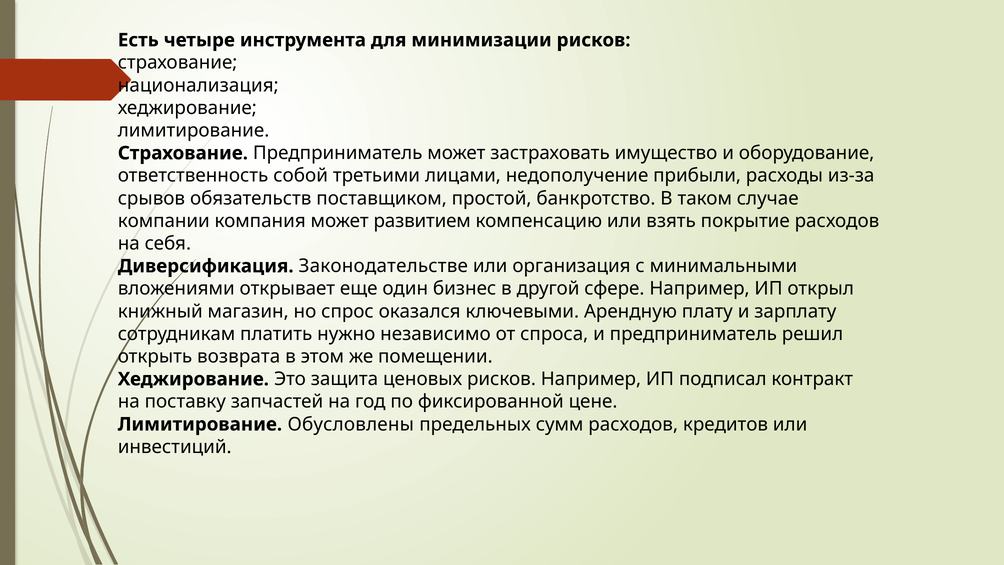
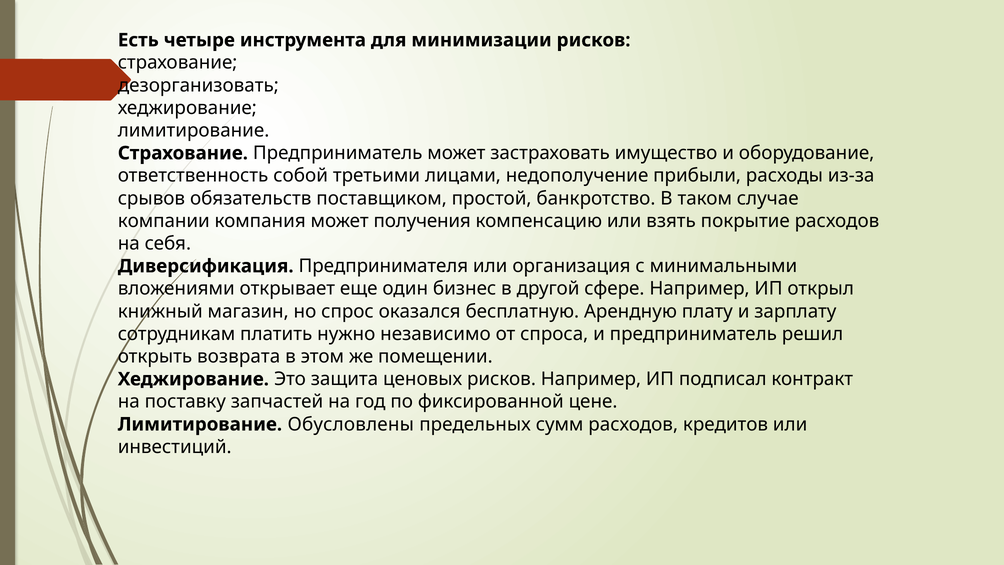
национализация: национализация -> дезорганизовать
развитием: развитием -> получения
Законодательстве: Законодательстве -> Предпринимателя
ключевыми: ключевыми -> бесплатную
